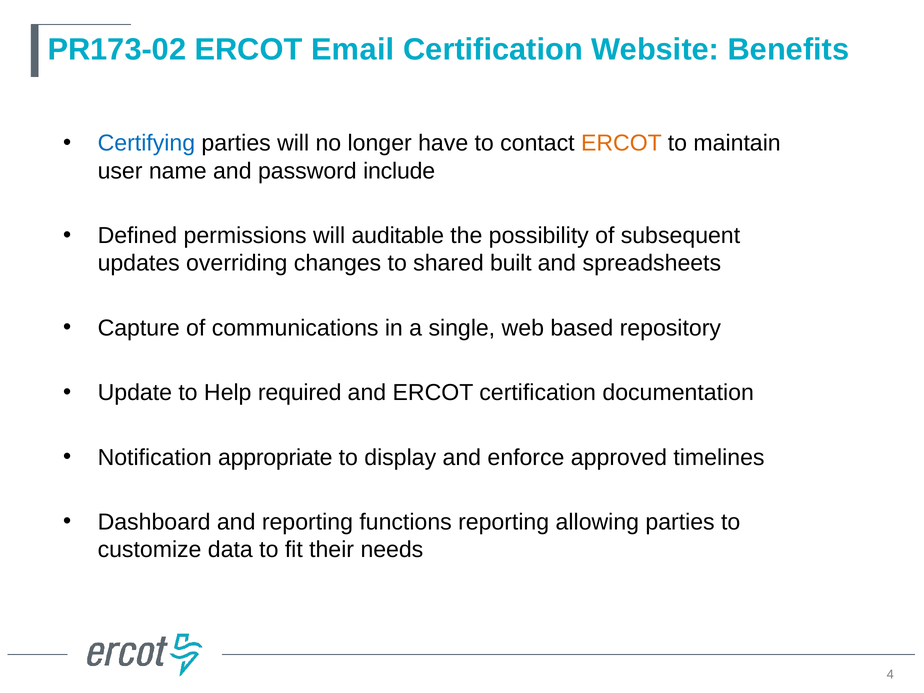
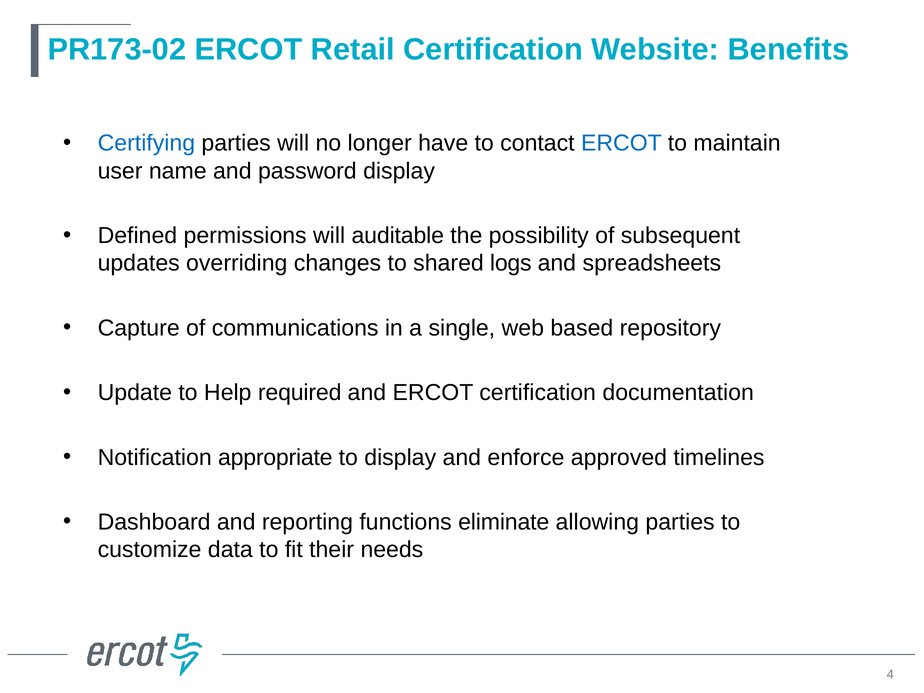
Email: Email -> Retail
ERCOT at (621, 143) colour: orange -> blue
password include: include -> display
built: built -> logs
functions reporting: reporting -> eliminate
